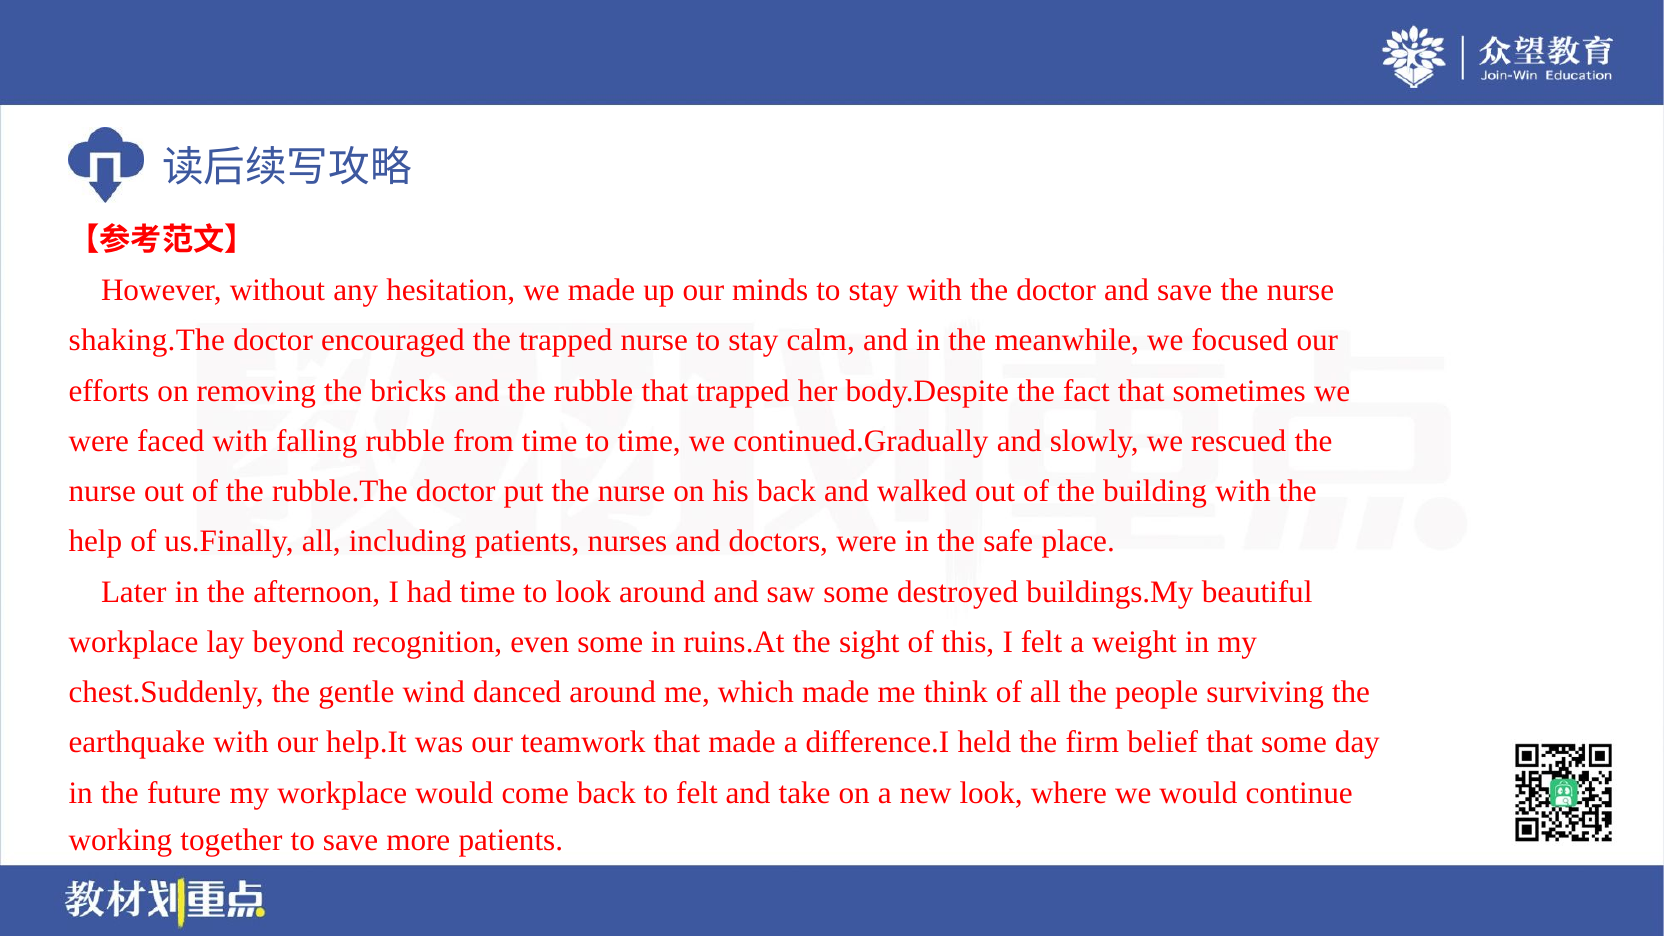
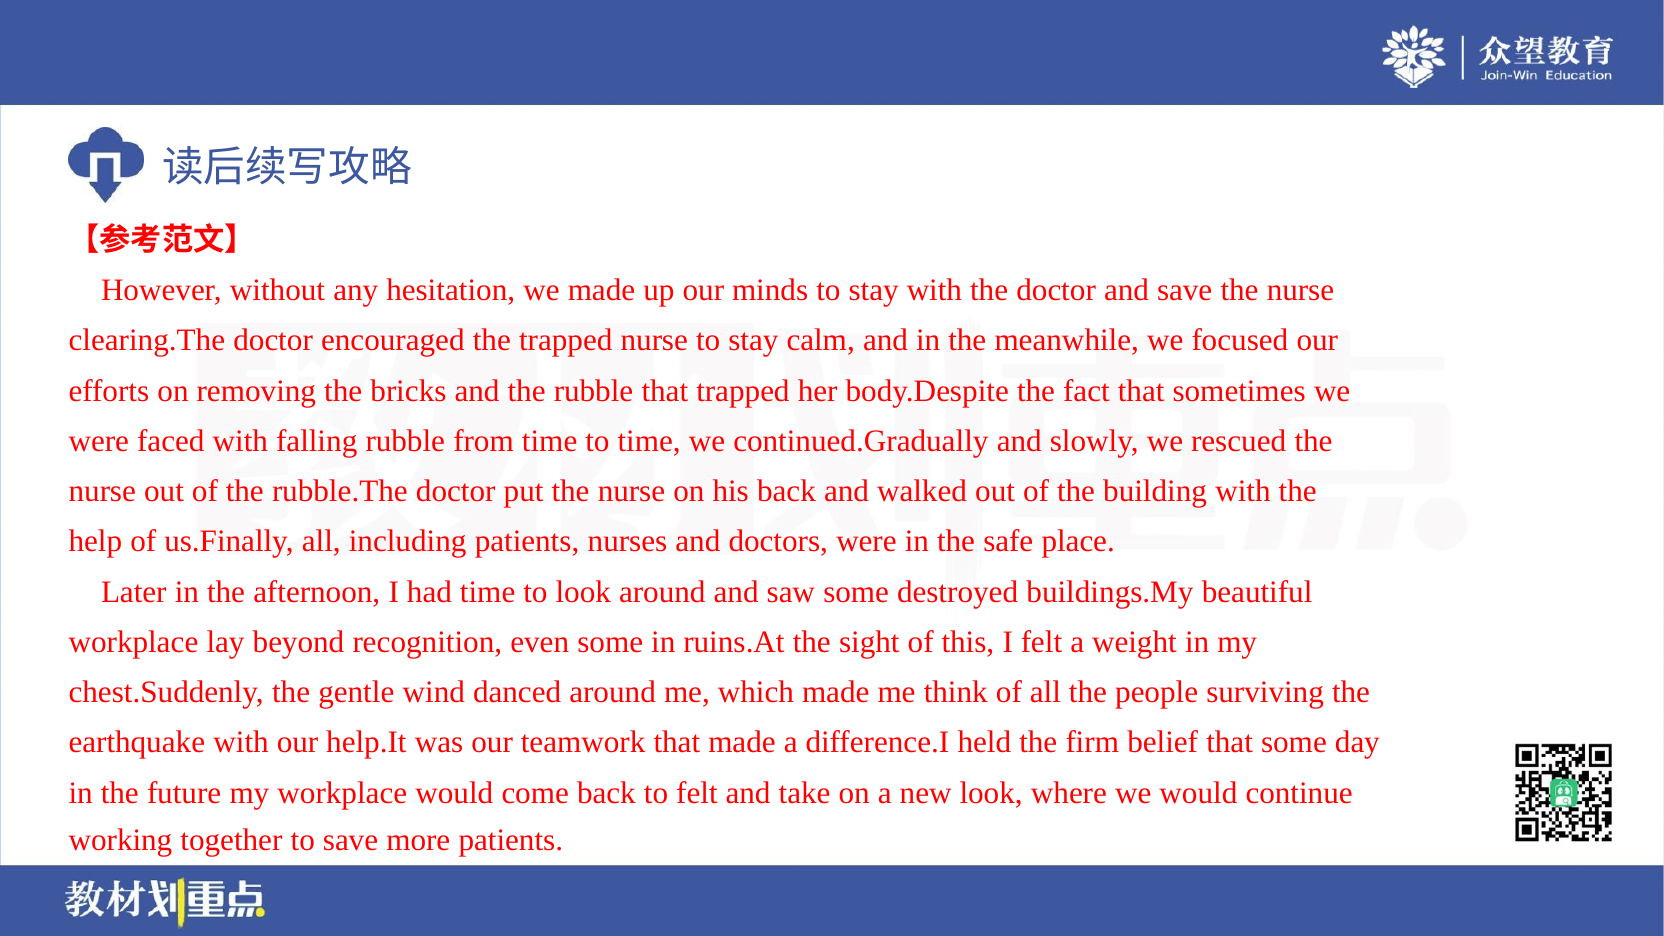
shaking.The: shaking.The -> clearing.The
